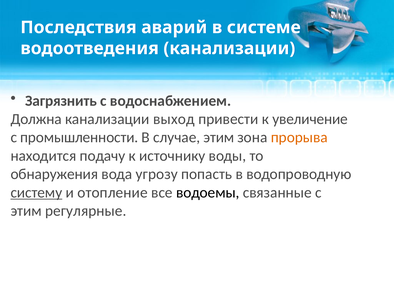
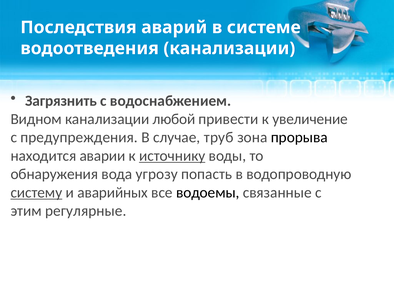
Должна: Должна -> Видном
выход: выход -> любой
промышленности: промышленности -> предупреждения
случае этим: этим -> труб
прорыва colour: orange -> black
подачу: подачу -> аварии
источнику underline: none -> present
отопление: отопление -> аварийных
